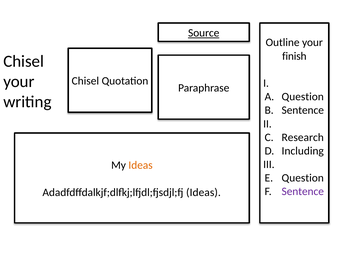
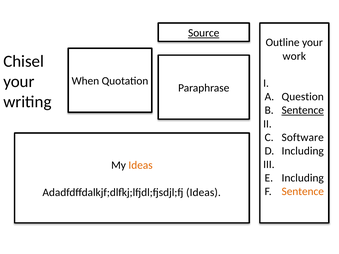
finish: finish -> work
Chisel at (85, 81): Chisel -> When
Sentence at (303, 110) underline: none -> present
Research: Research -> Software
Question at (303, 178): Question -> Including
Sentence at (303, 192) colour: purple -> orange
